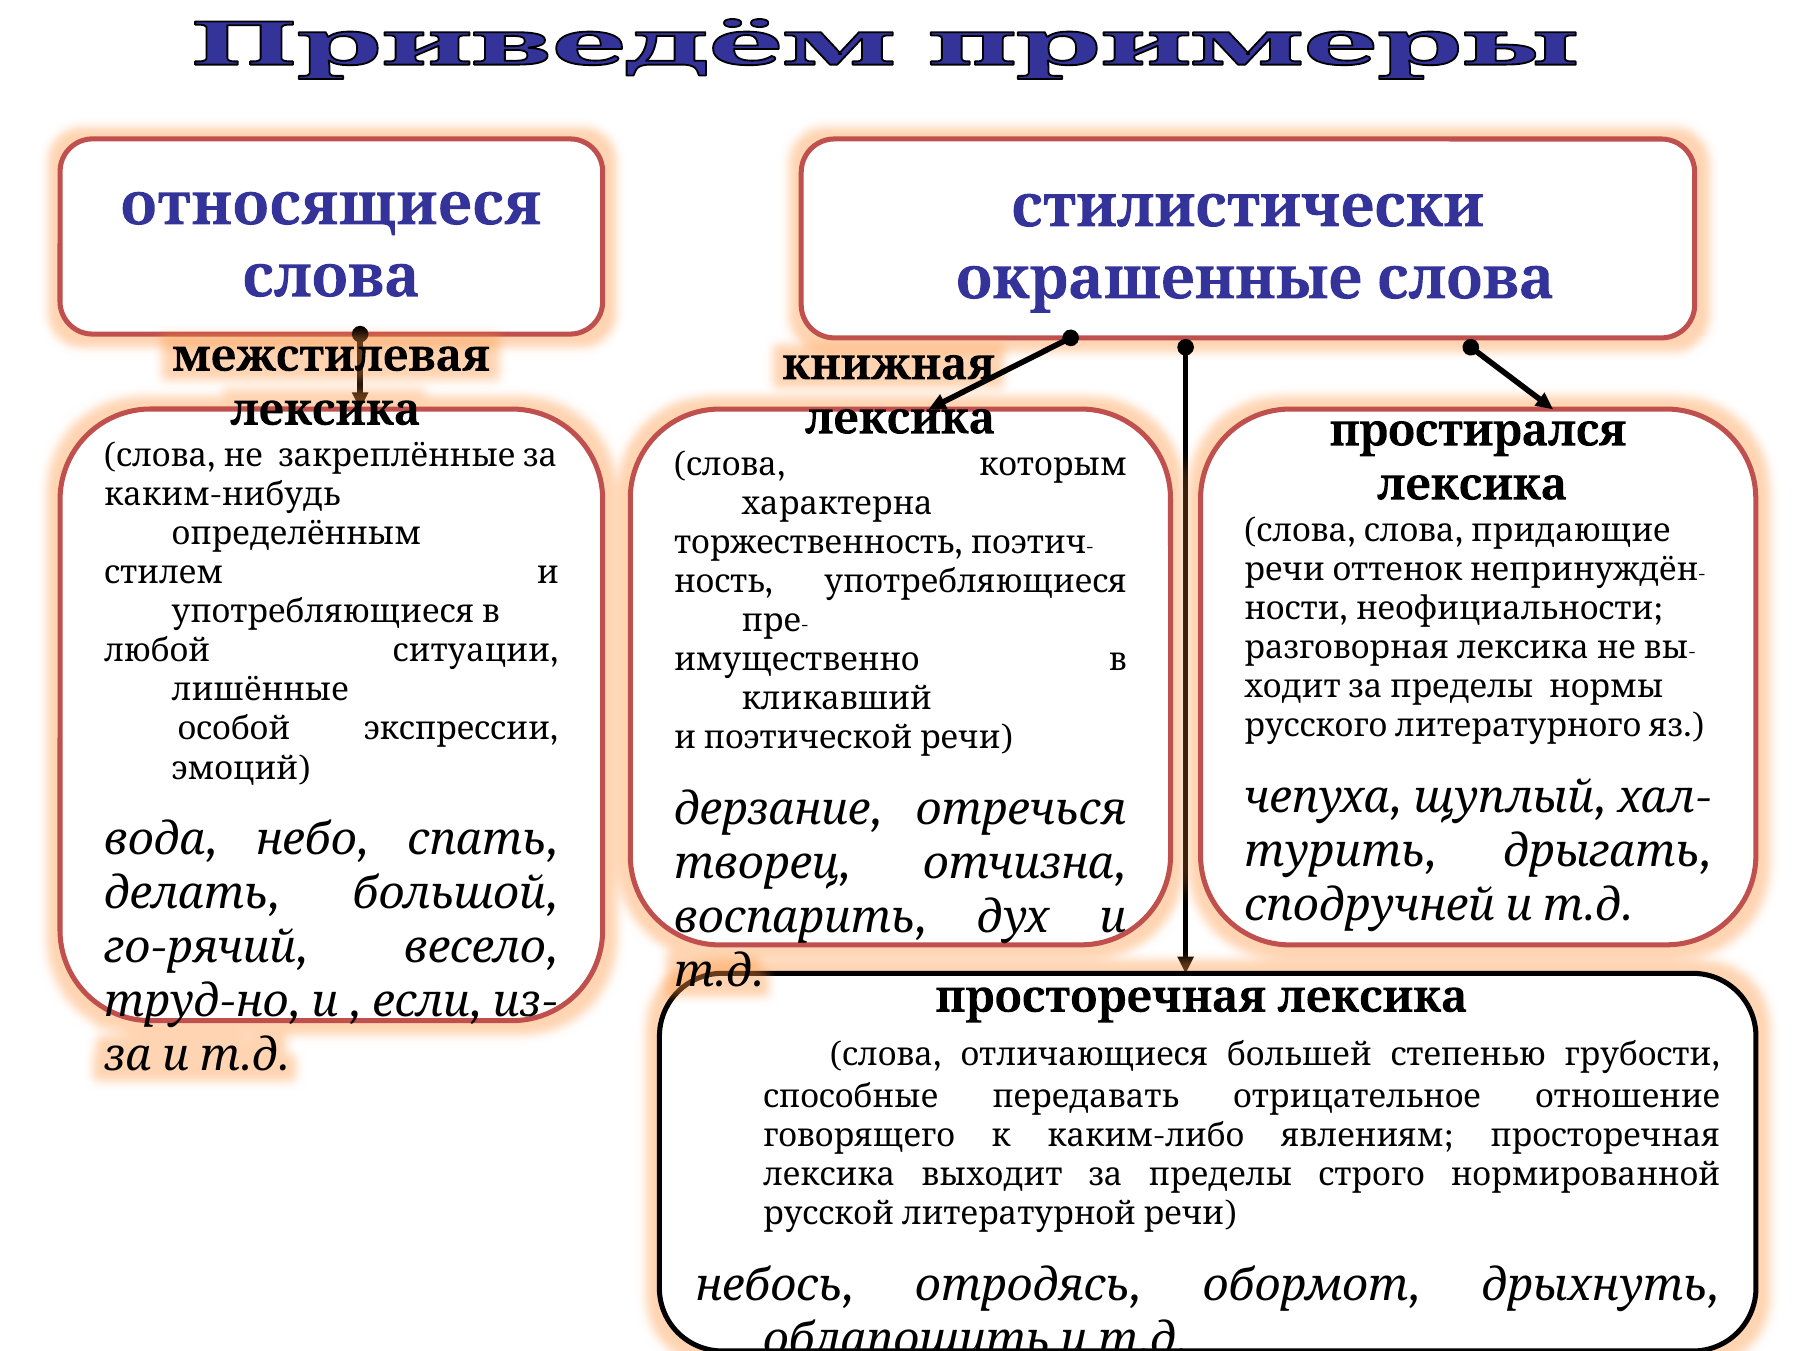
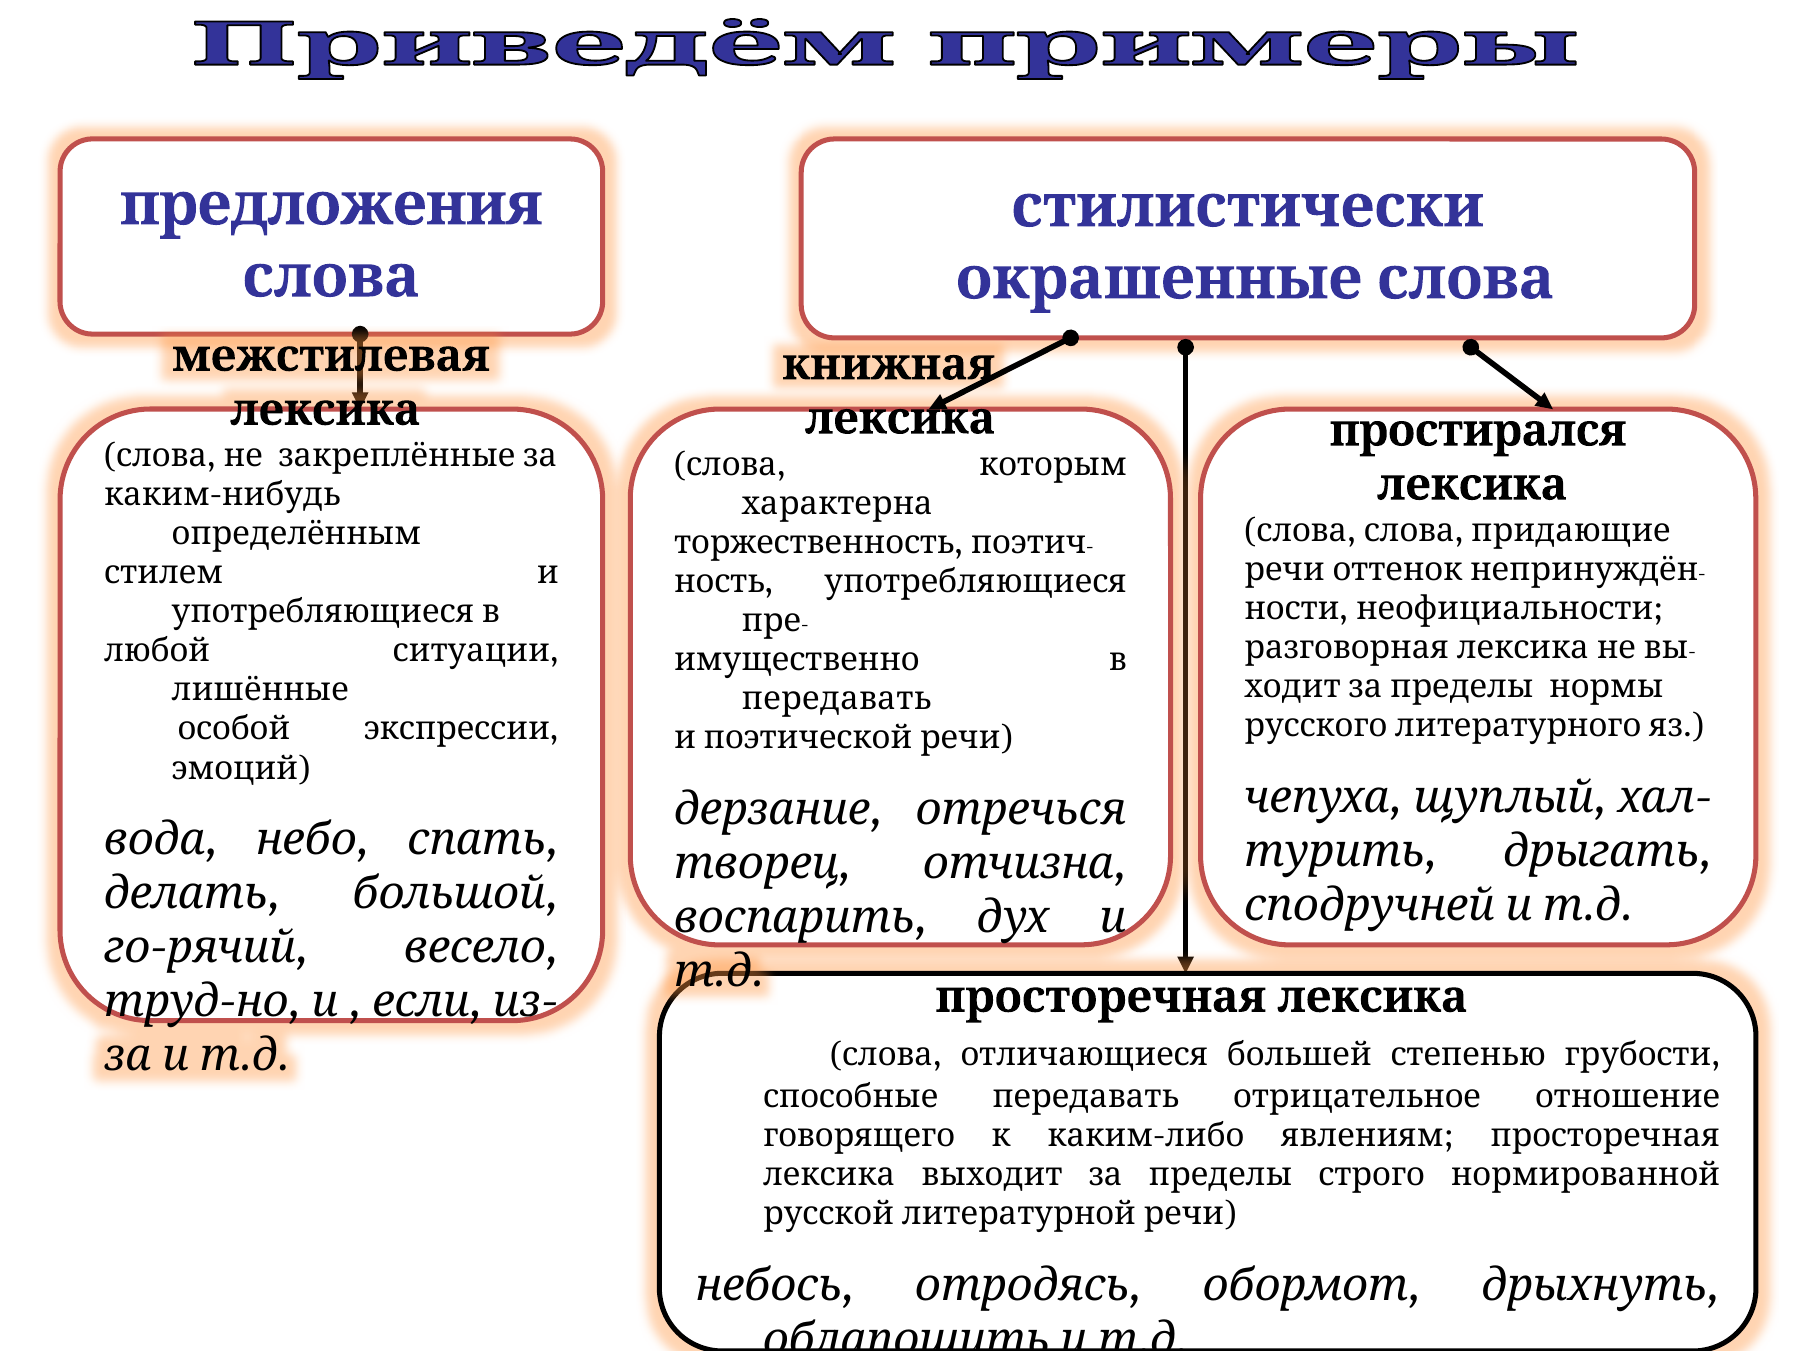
относящиеся: относящиеся -> предложения
кликавший at (837, 699): кликавший -> передавать
